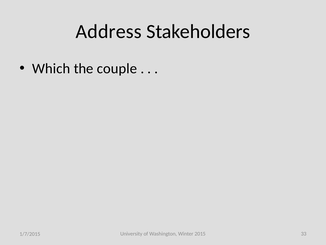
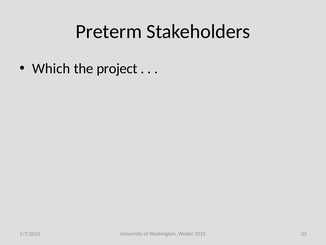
Address: Address -> Preterm
couple: couple -> project
